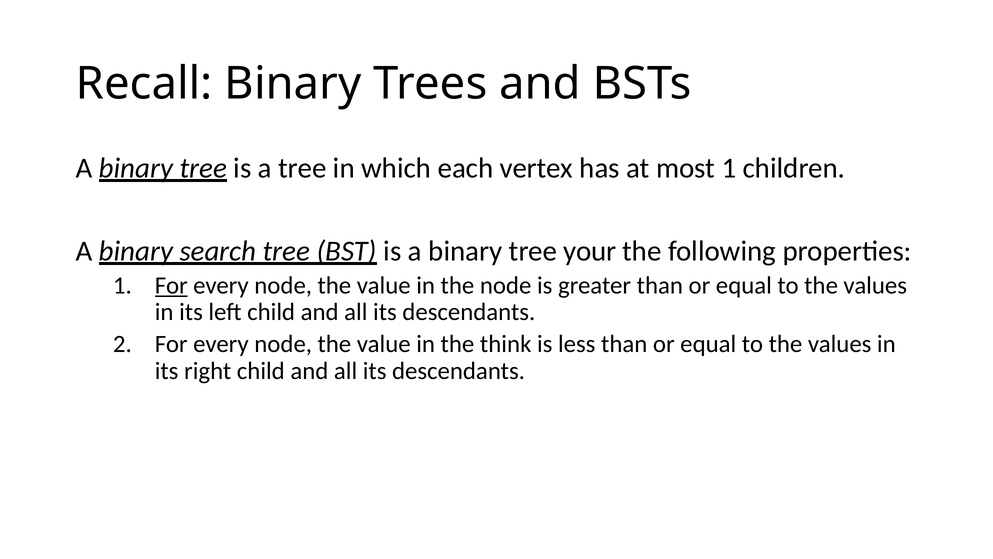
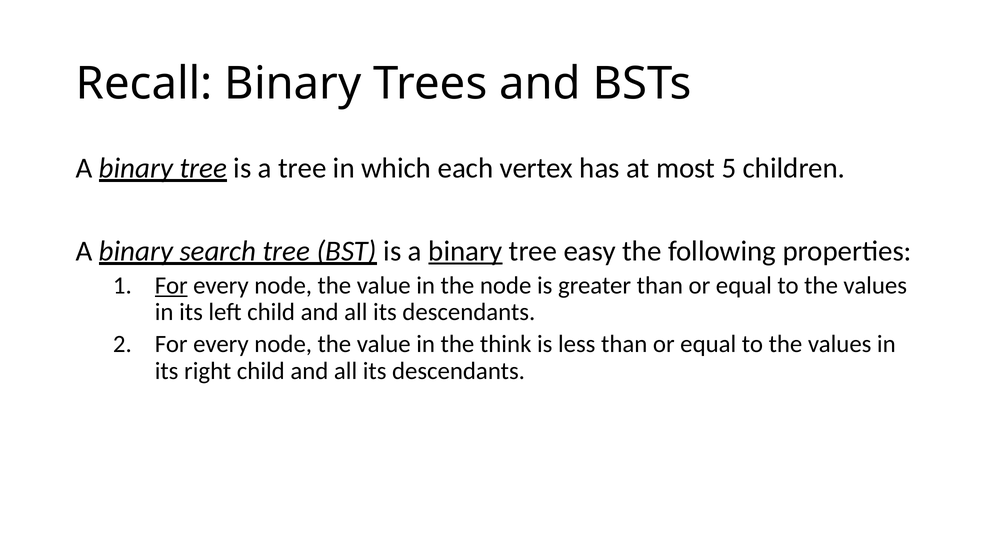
most 1: 1 -> 5
binary at (465, 251) underline: none -> present
your: your -> easy
